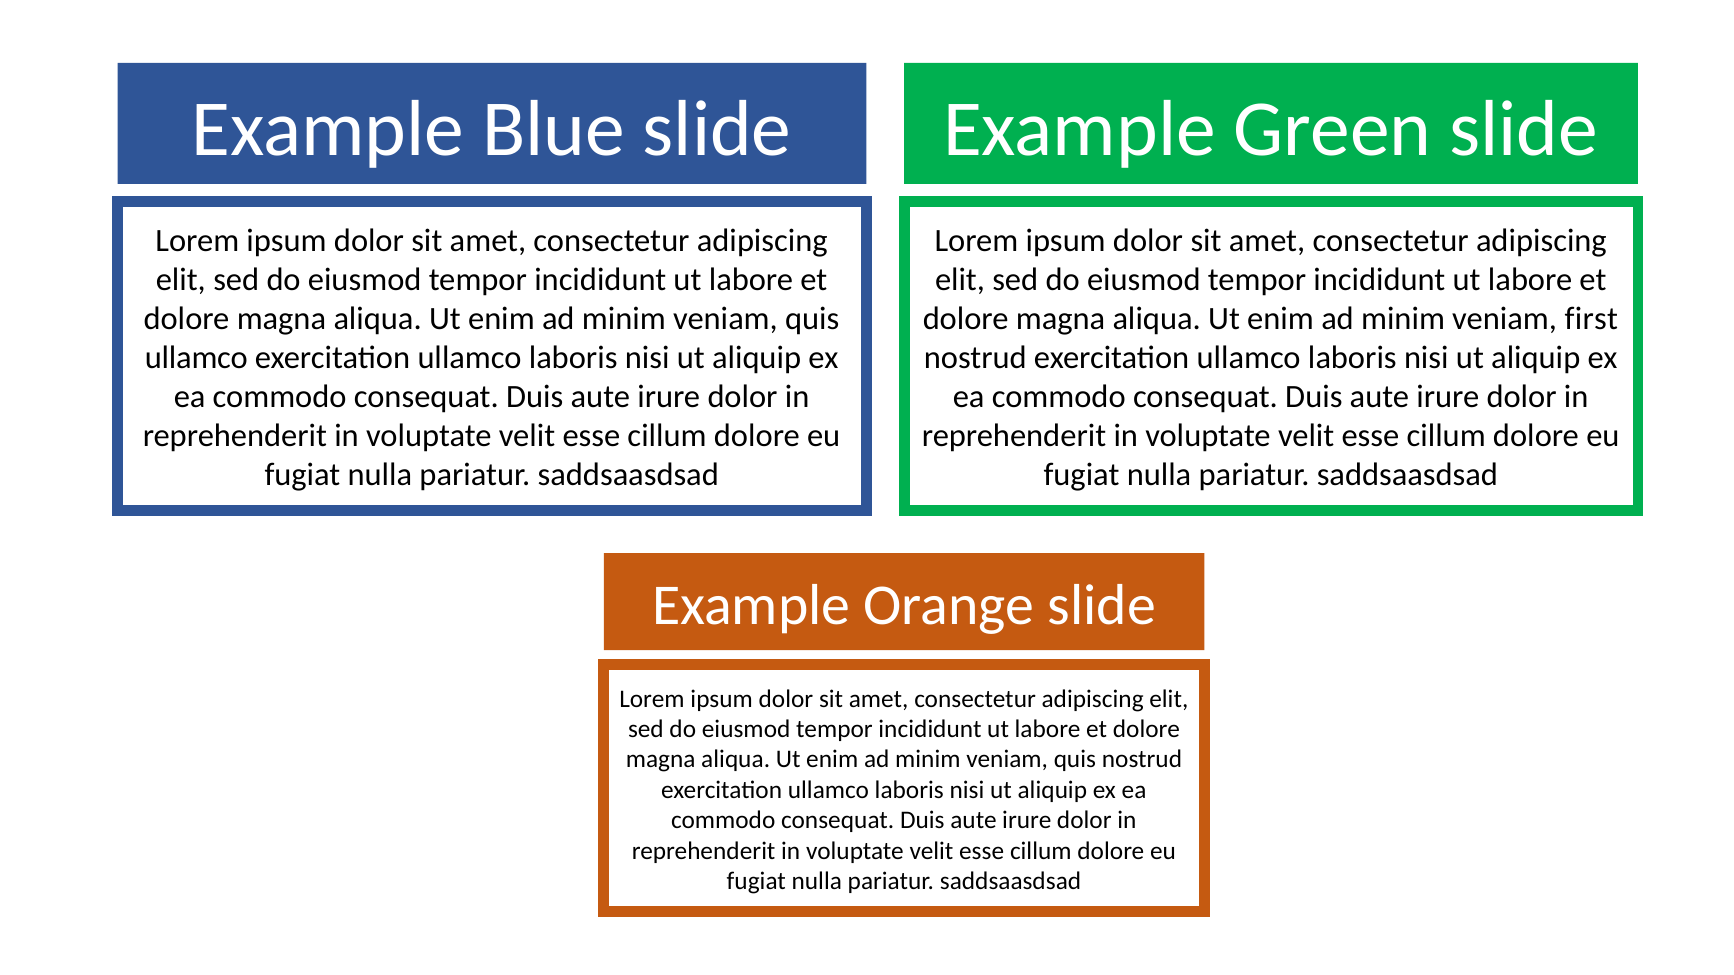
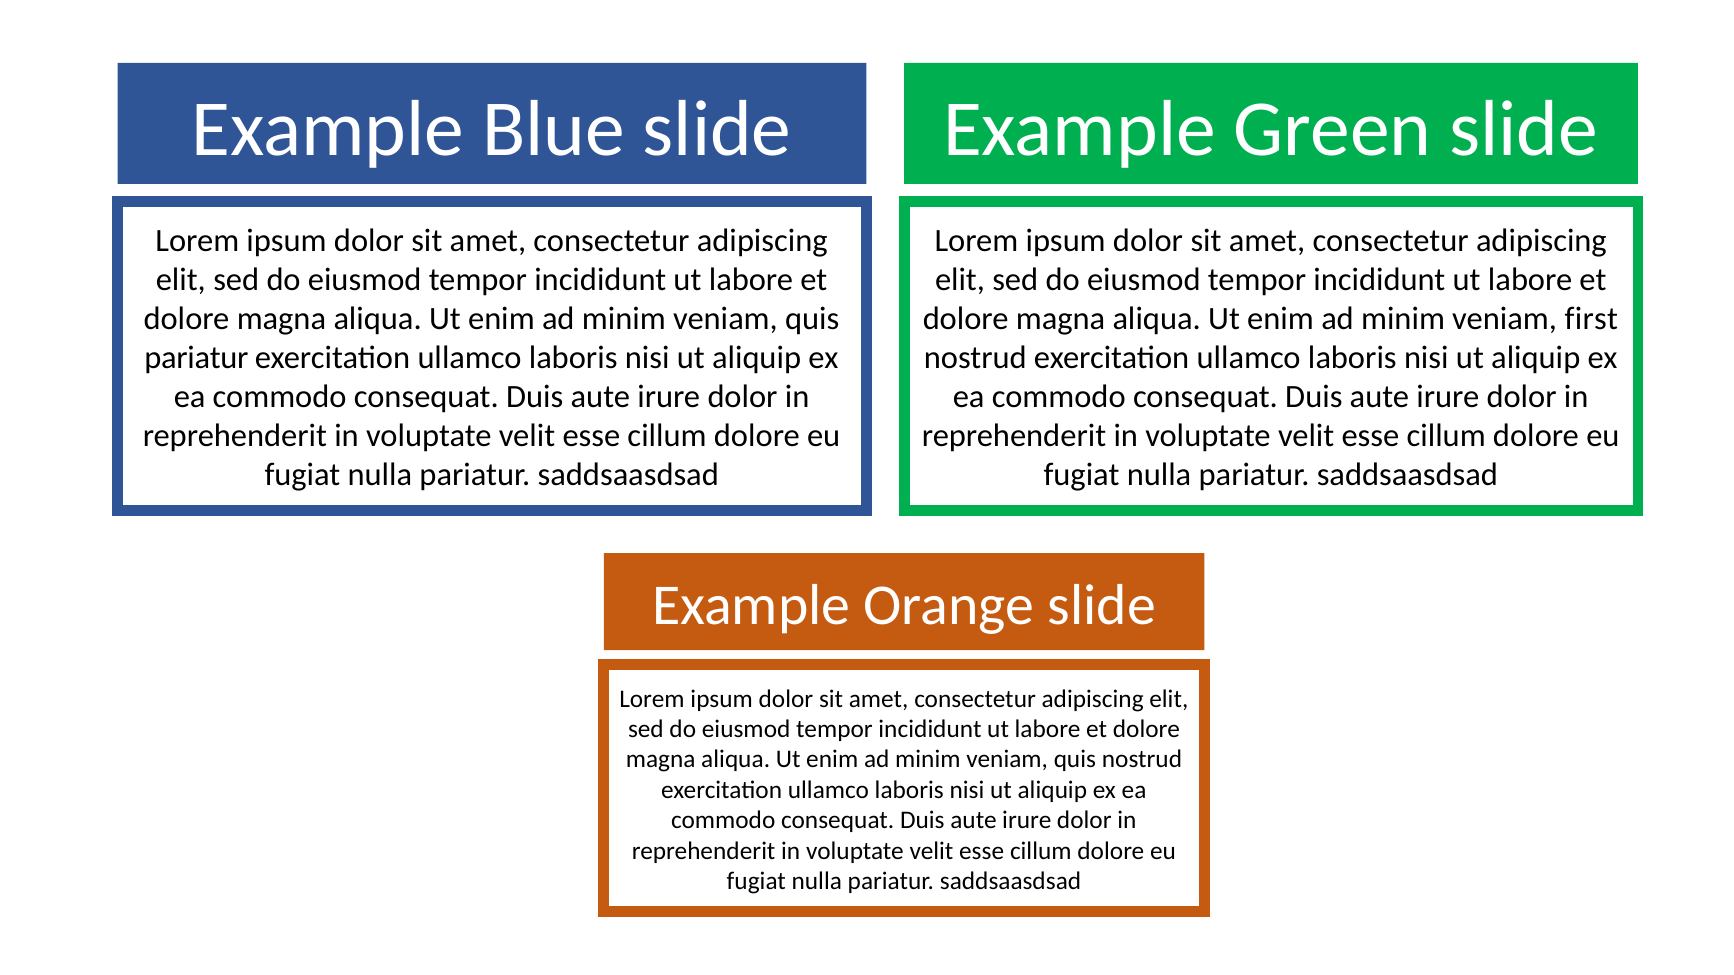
ullamco at (196, 358): ullamco -> pariatur
